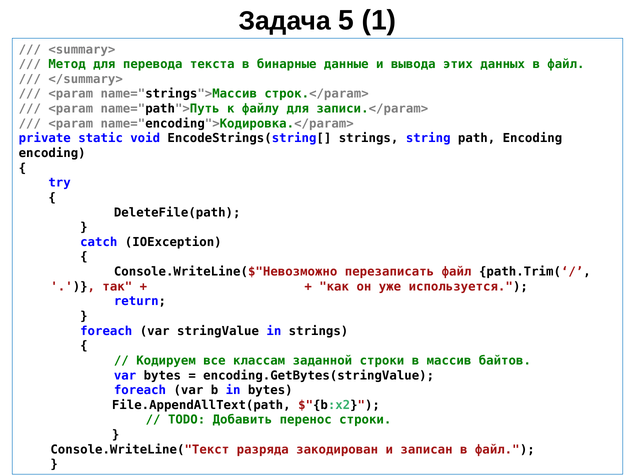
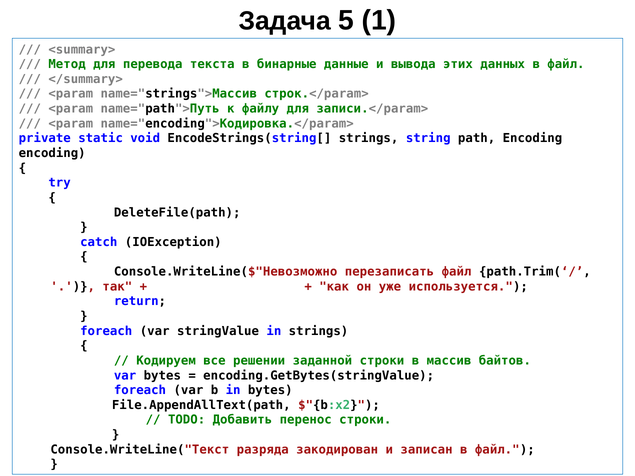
классам: классам -> решении
